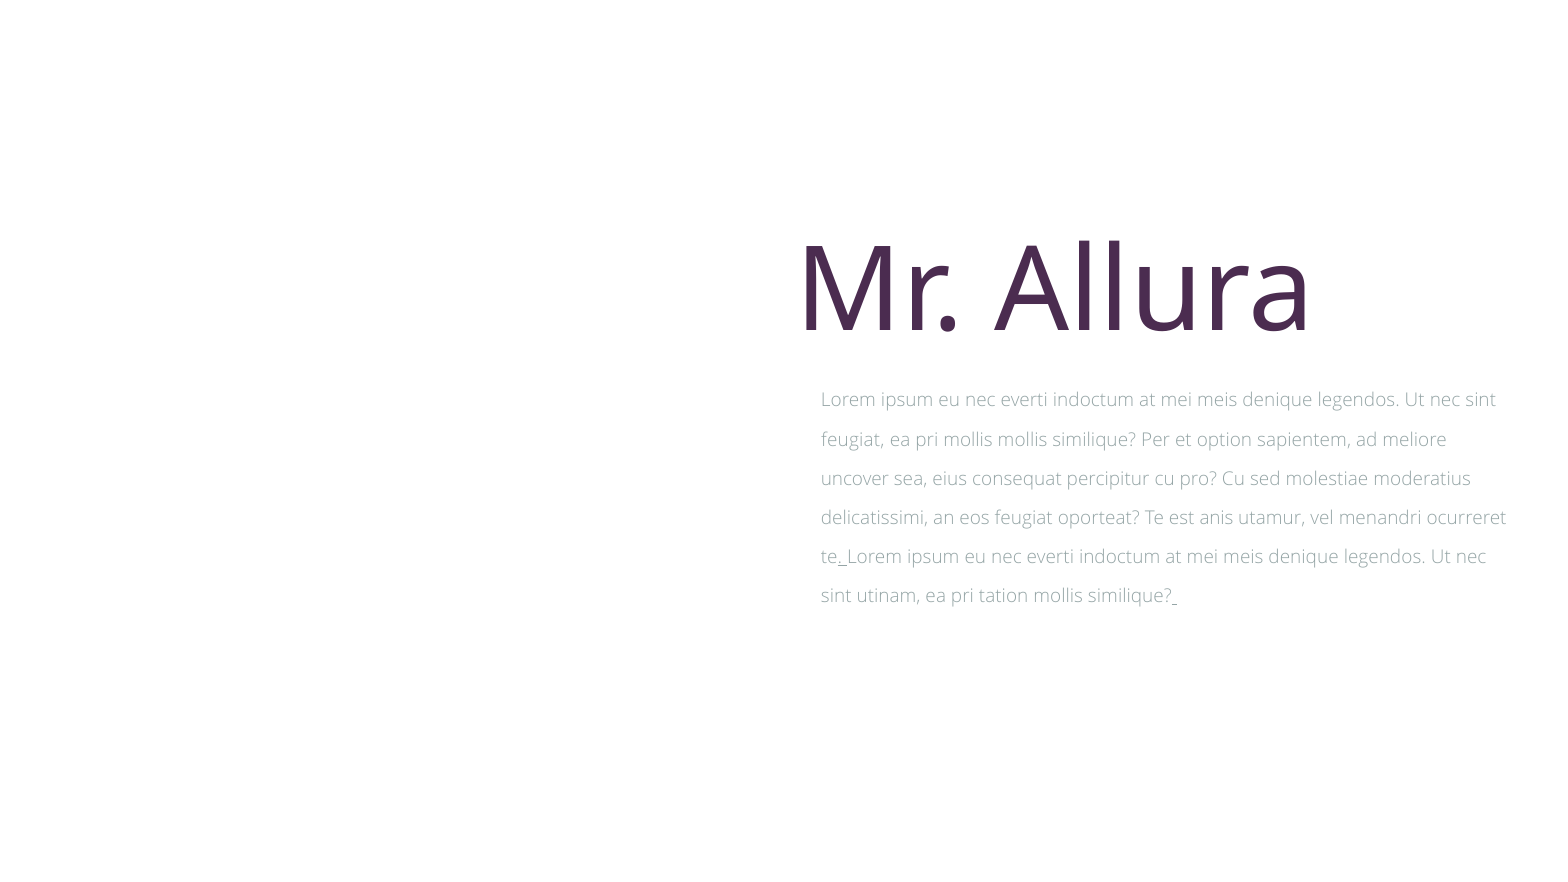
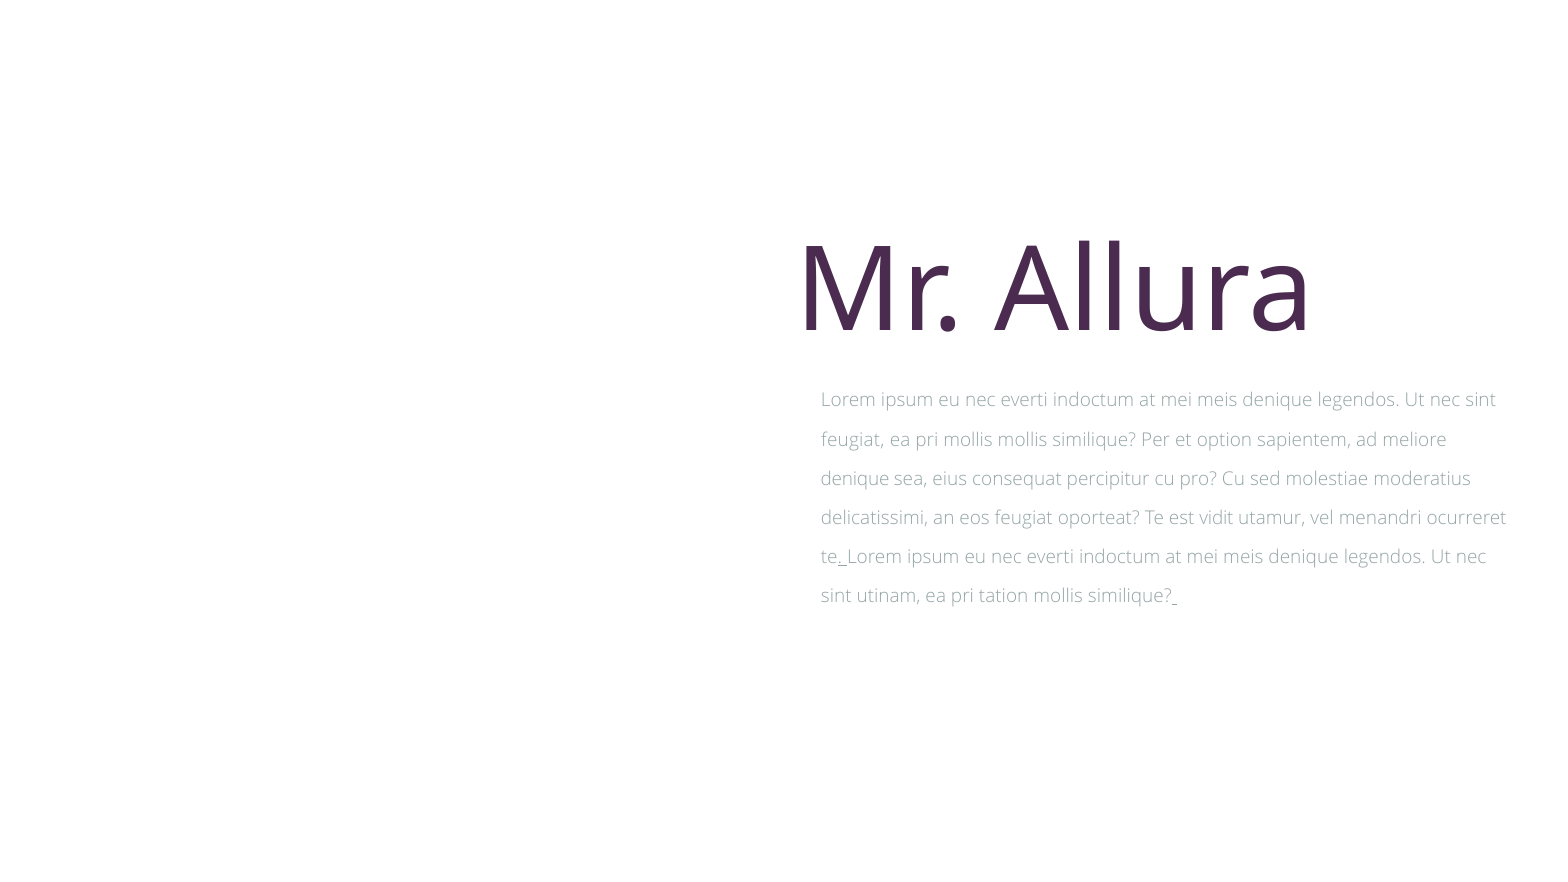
uncover at (855, 479): uncover -> denique
anis: anis -> vidit
